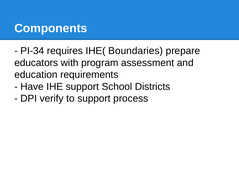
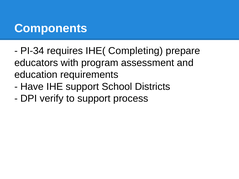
Boundaries: Boundaries -> Completing
